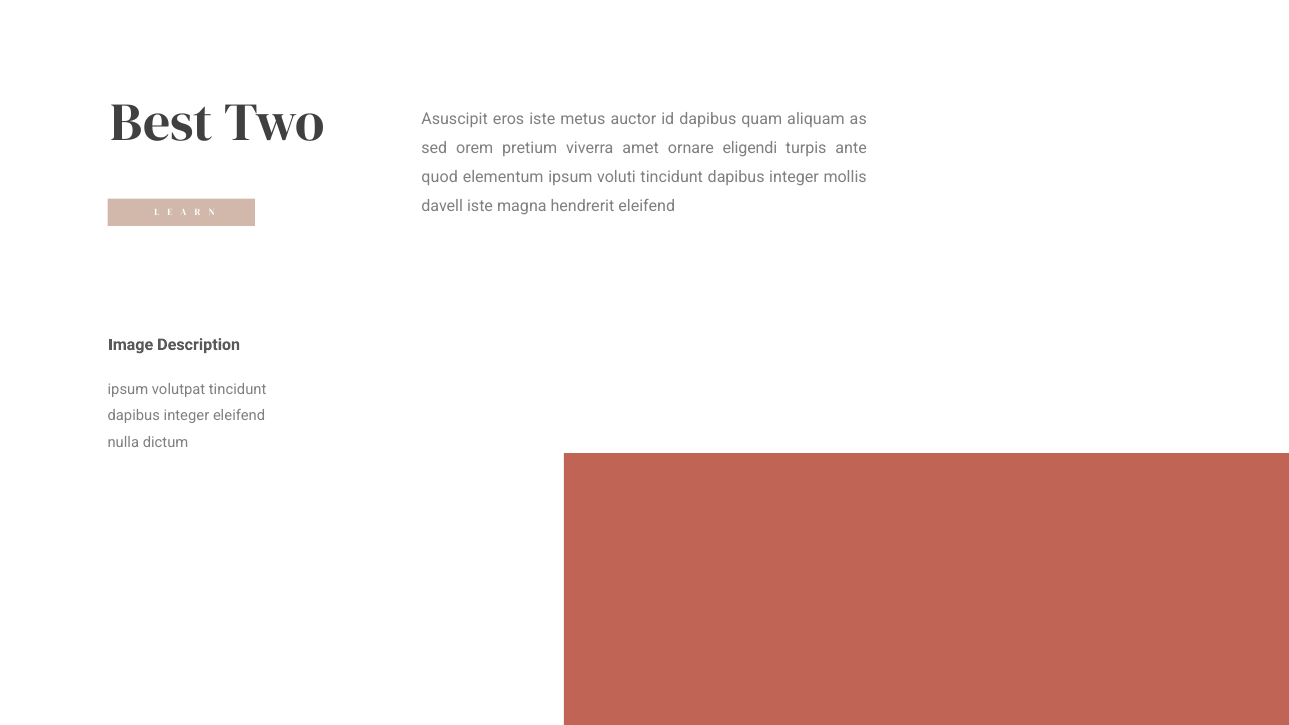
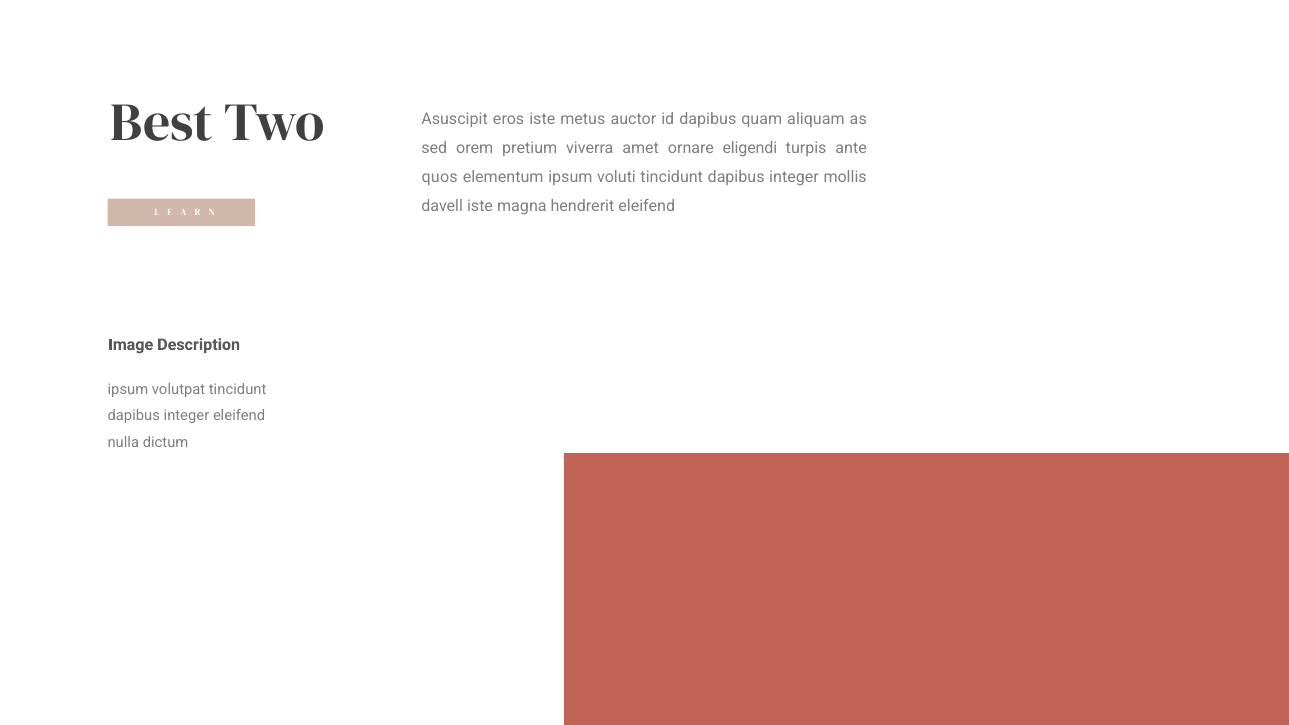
quod: quod -> quos
